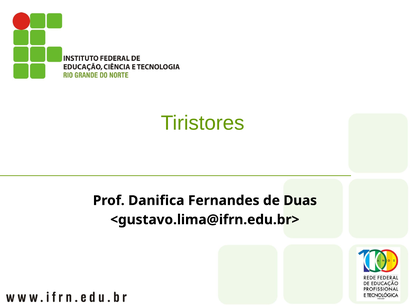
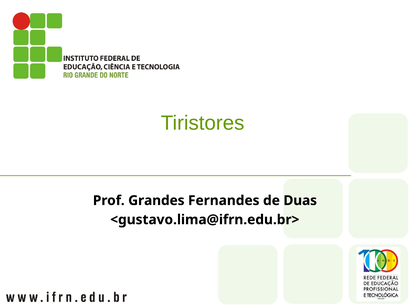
Danifica: Danifica -> Grandes
